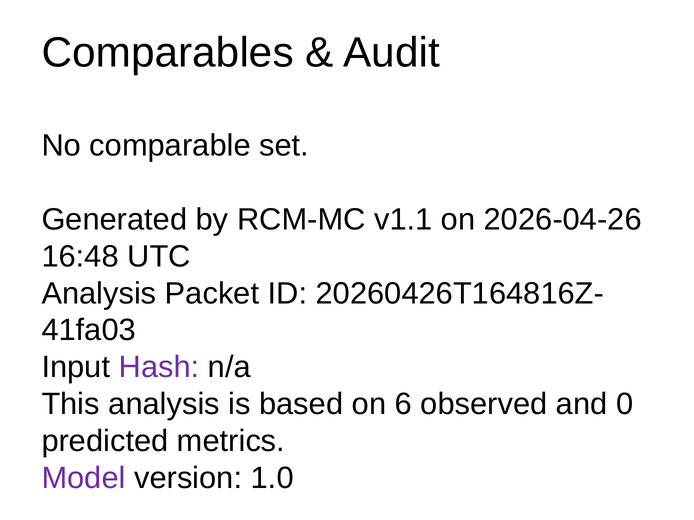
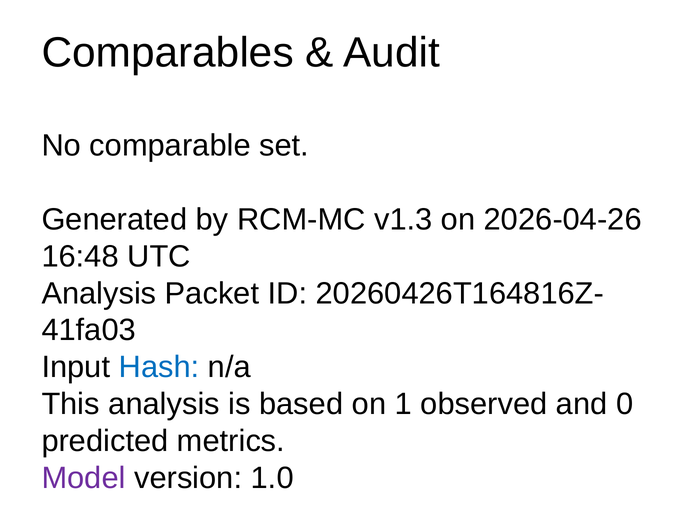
v1.1: v1.1 -> v1.3
Hash colour: purple -> blue
6: 6 -> 1
